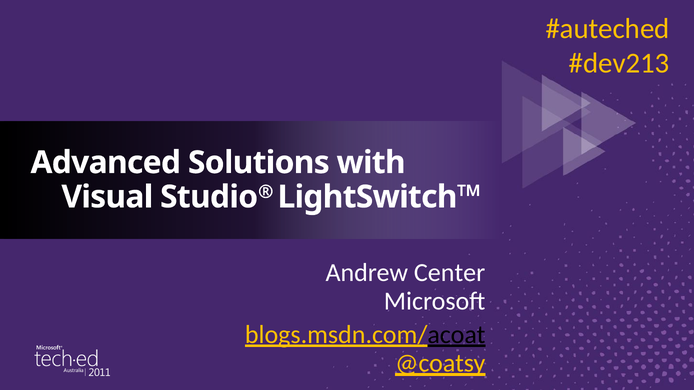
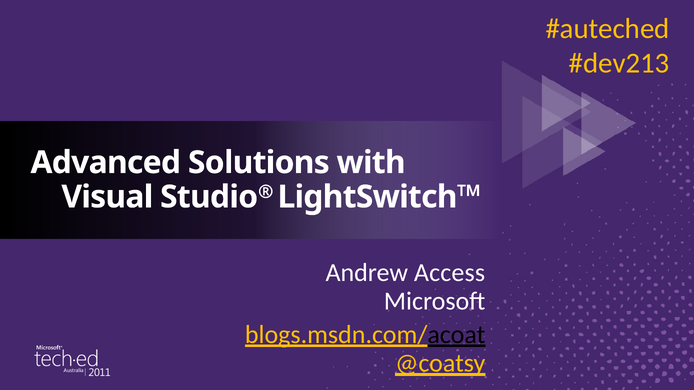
Center: Center -> Access
